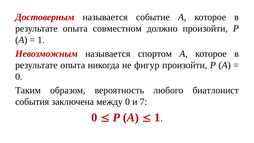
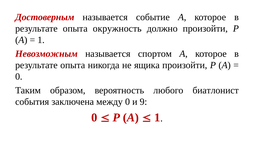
совместном: совместном -> окружность
фигур: фигур -> ящика
7: 7 -> 9
